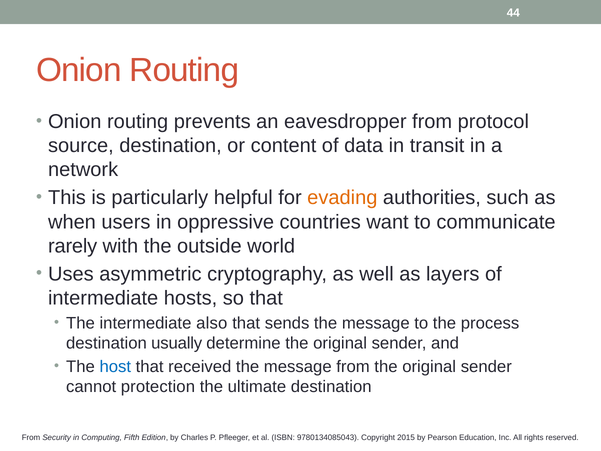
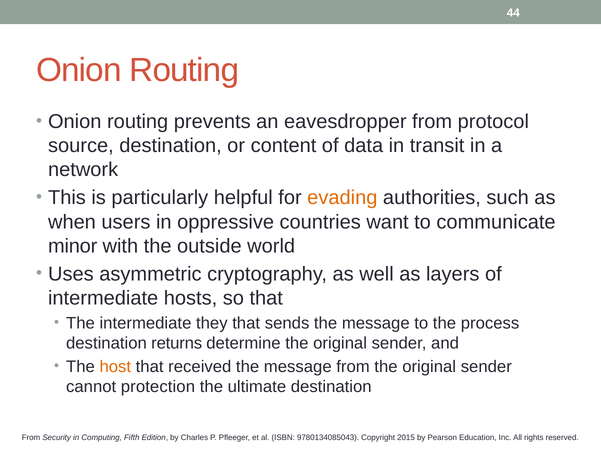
rarely: rarely -> minor
also: also -> they
usually: usually -> returns
host colour: blue -> orange
